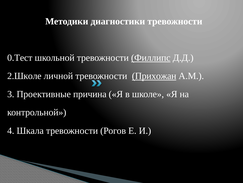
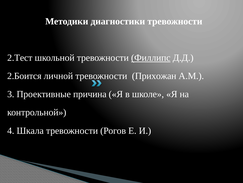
0.Тест: 0.Тест -> 2.Тест
2.Школе: 2.Школе -> 2.Боится
Прихожан underline: present -> none
